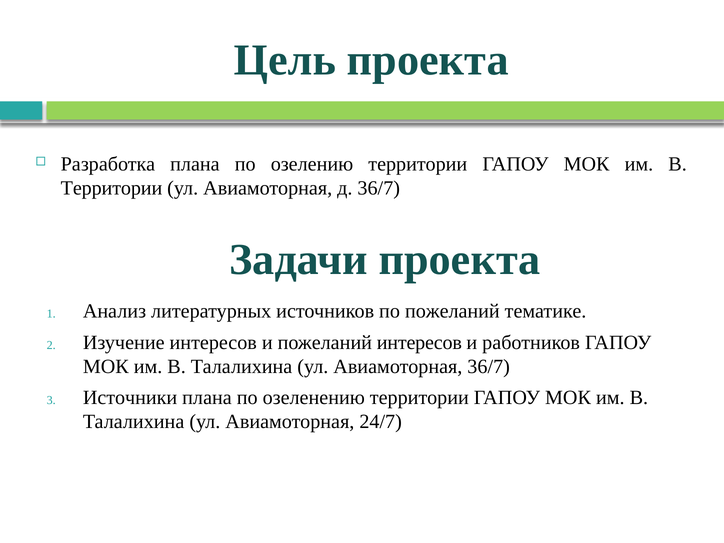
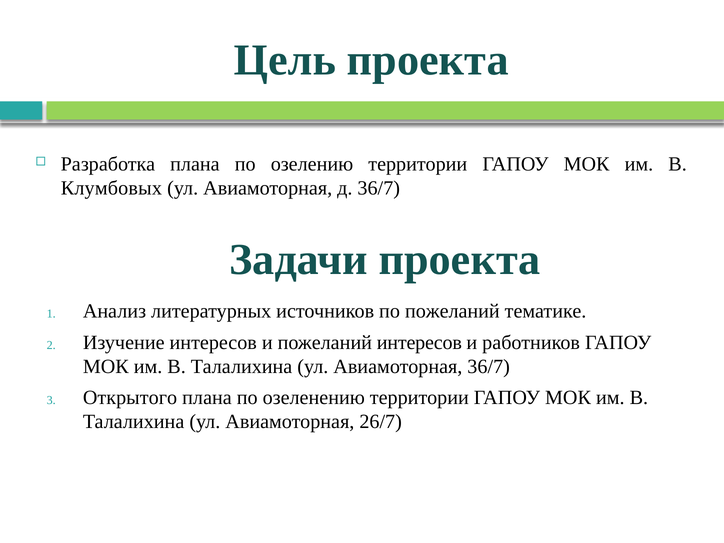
Территории at (112, 188): Территории -> Клумбовых
Источники: Источники -> Открытого
24/7: 24/7 -> 26/7
